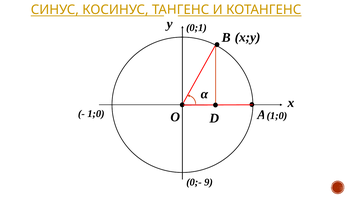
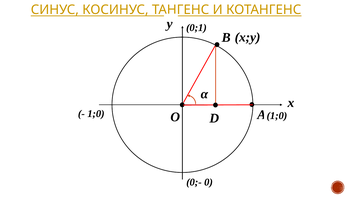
9: 9 -> 0
